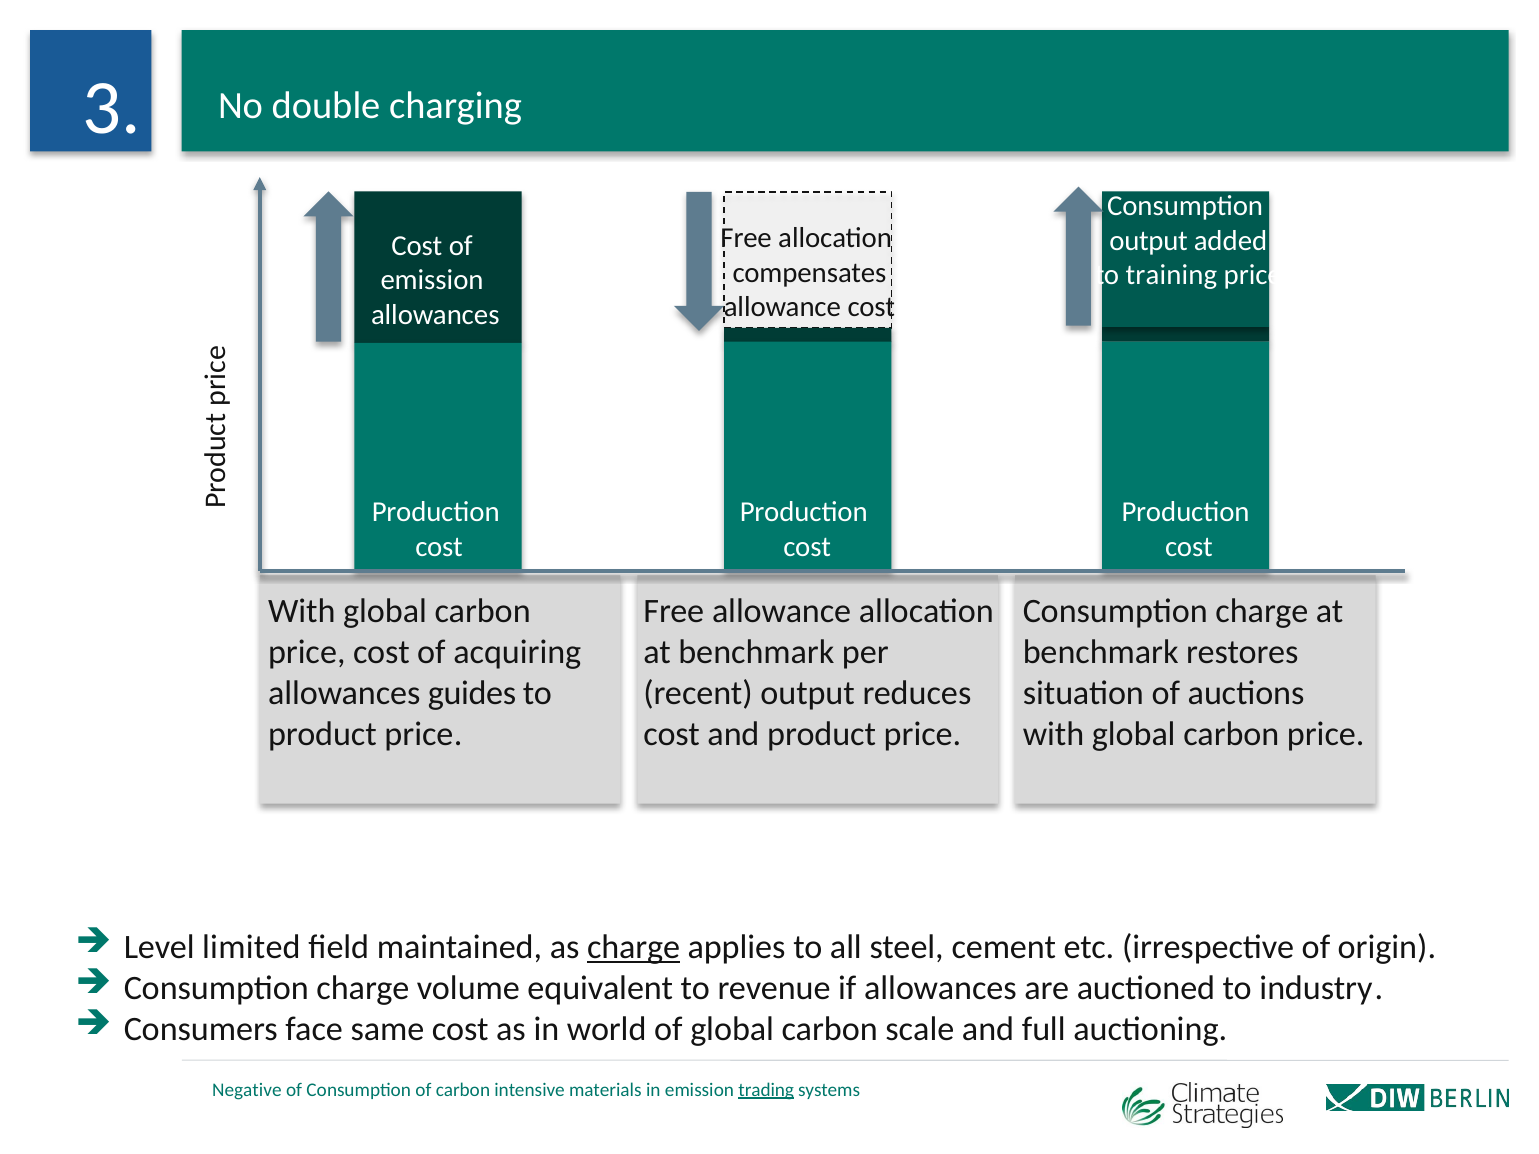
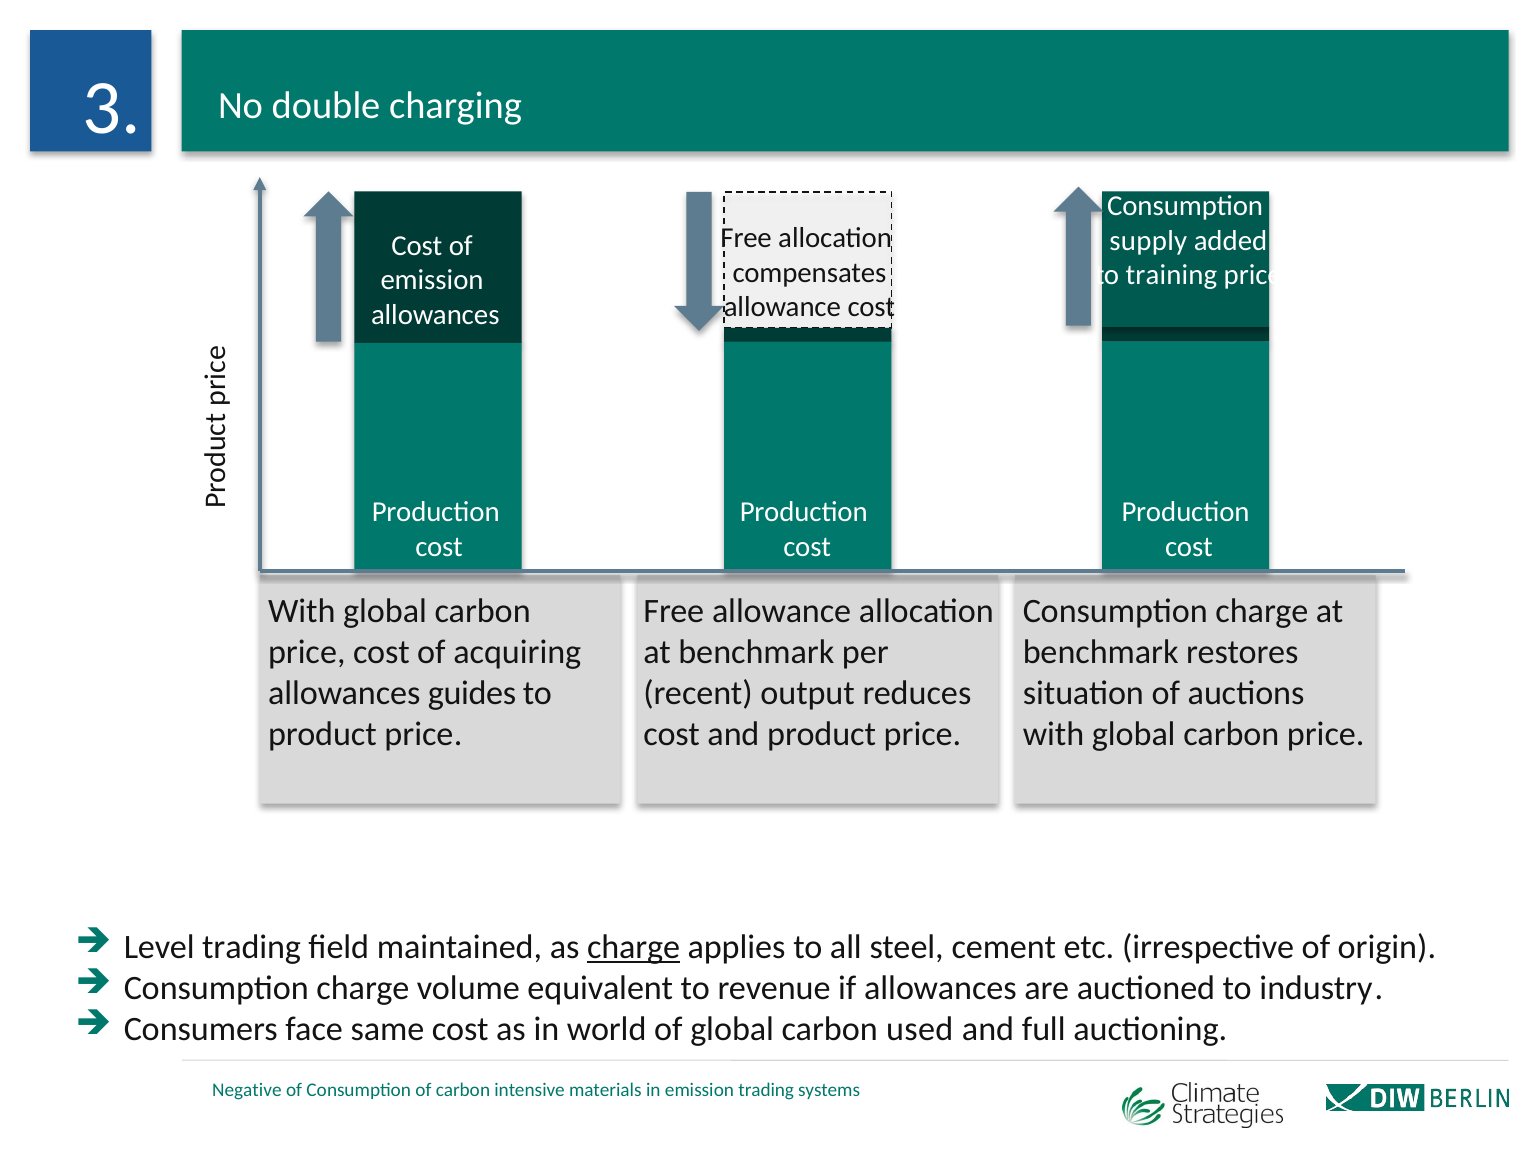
output at (1149, 241): output -> supply
Level limited: limited -> trading
scale: scale -> used
trading at (766, 1090) underline: present -> none
